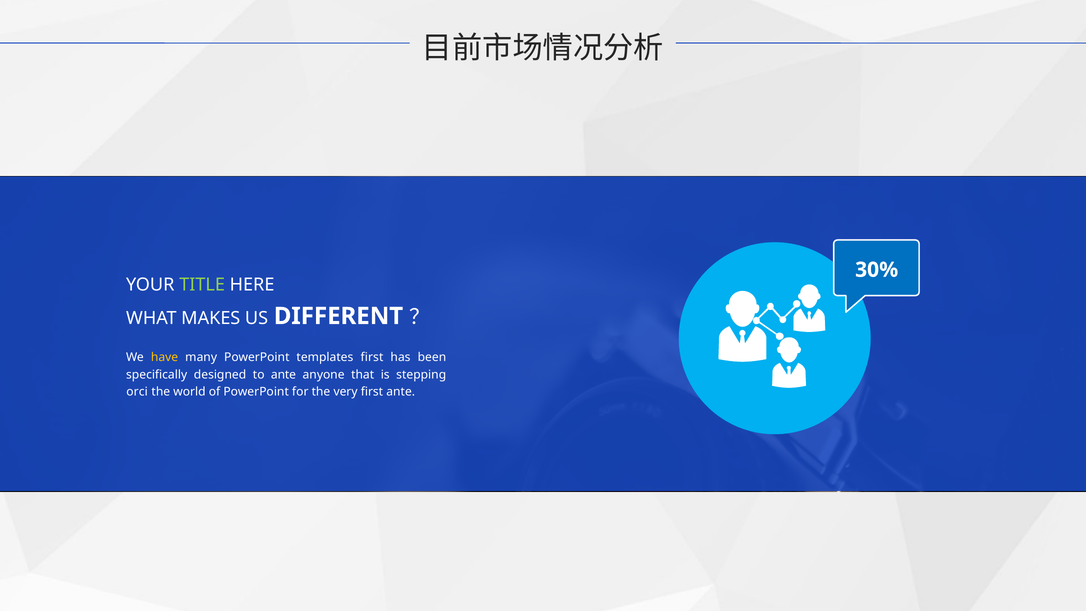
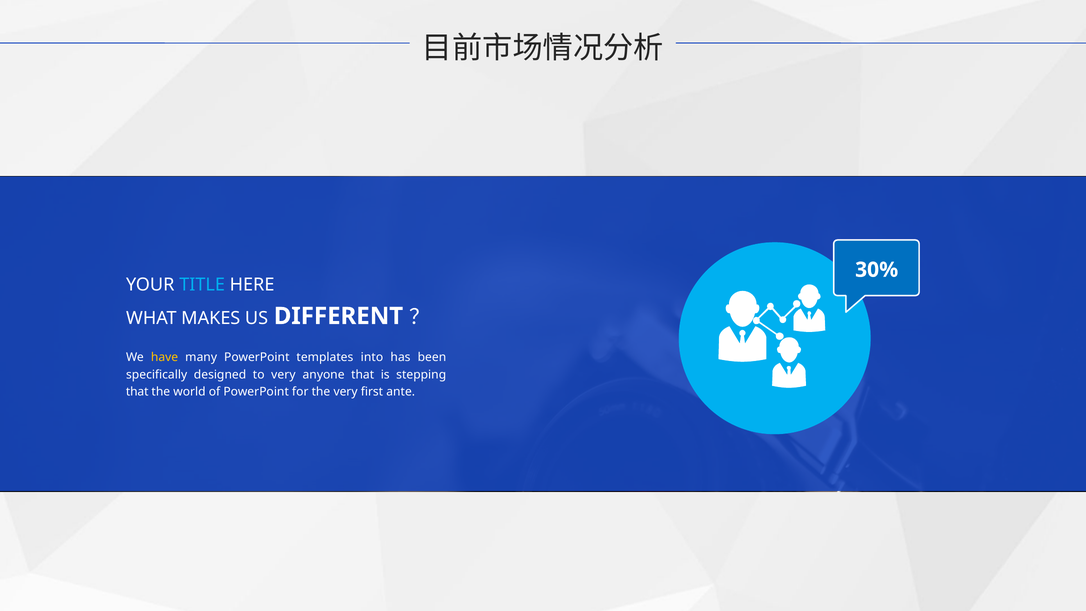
TITLE colour: light green -> light blue
templates first: first -> into
to ante: ante -> very
orci at (137, 392): orci -> that
